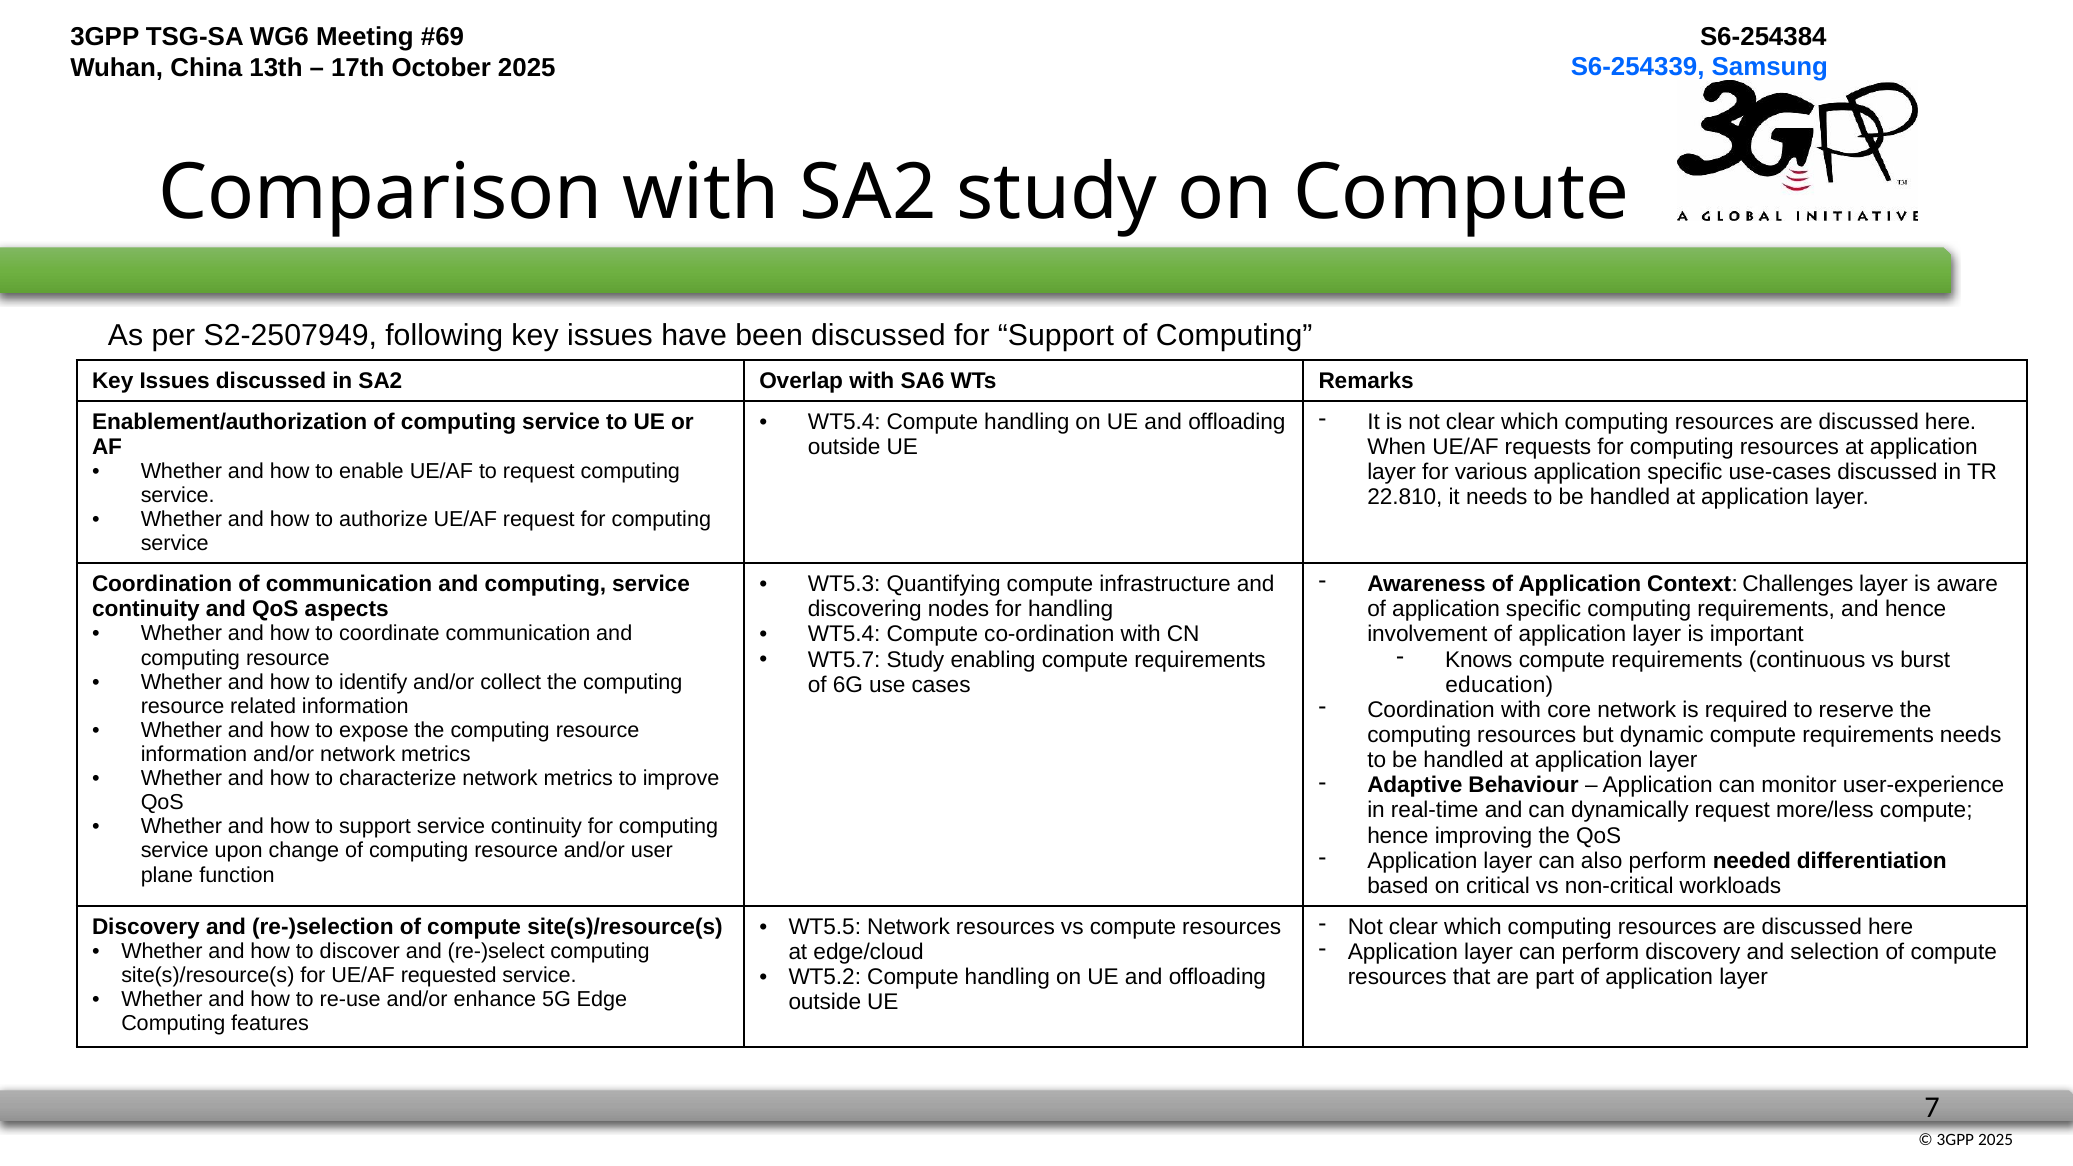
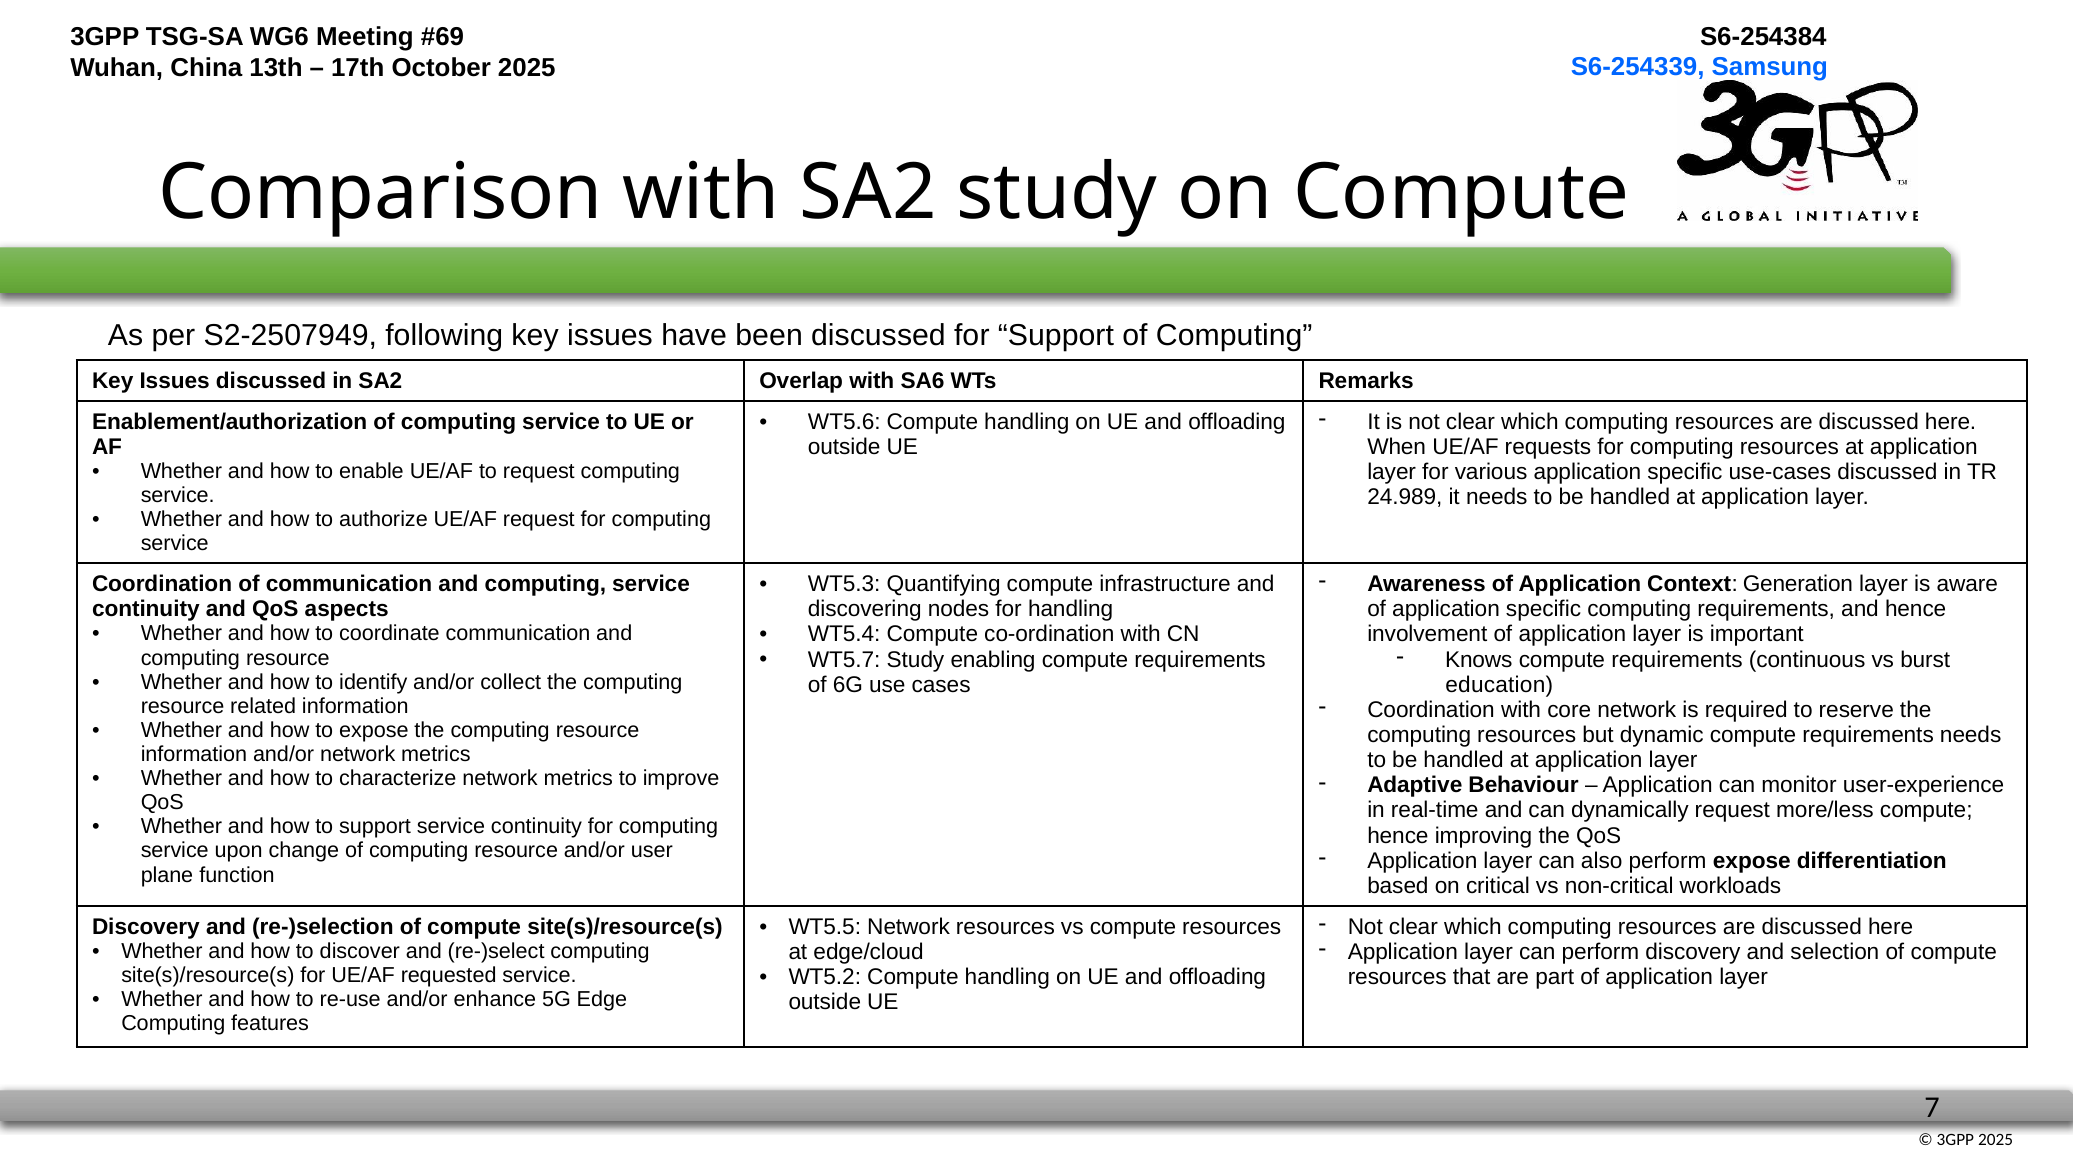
WT5.4 at (844, 422): WT5.4 -> WT5.6
22.810: 22.810 -> 24.989
Challenges: Challenges -> Generation
perform needed: needed -> expose
